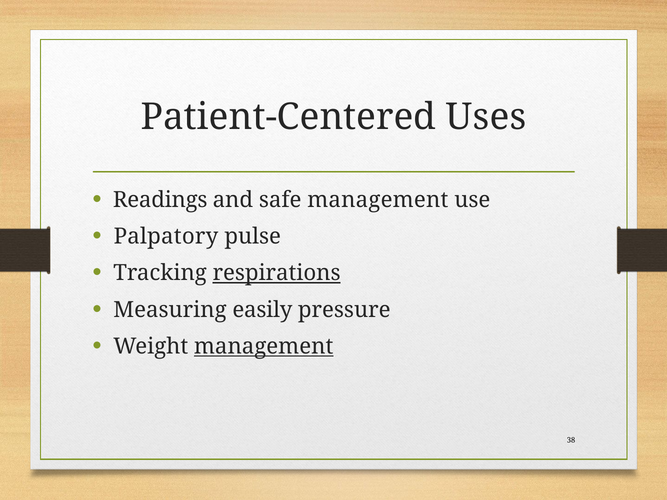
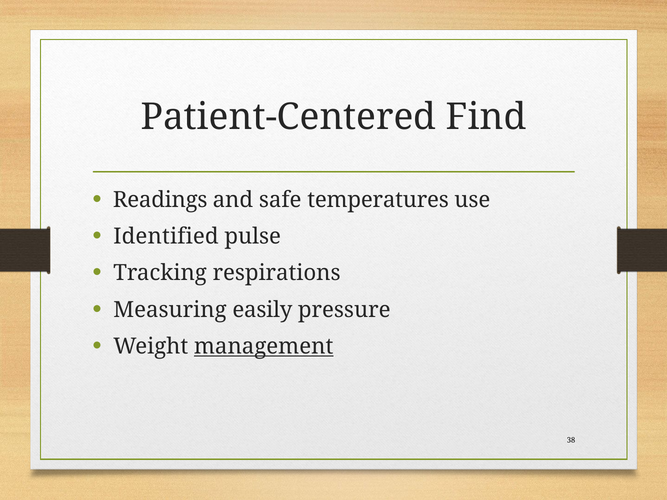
Uses: Uses -> Find
safe management: management -> temperatures
Palpatory: Palpatory -> Identified
respirations underline: present -> none
